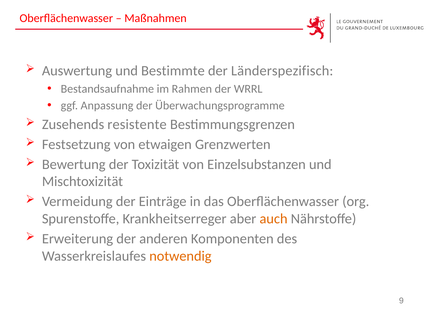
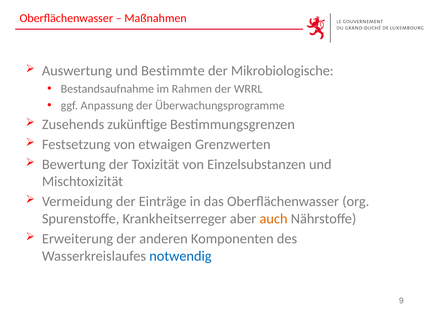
Länderspezifisch: Länderspezifisch -> Mikrobiologische
resistente: resistente -> zukünftige
notwendig colour: orange -> blue
